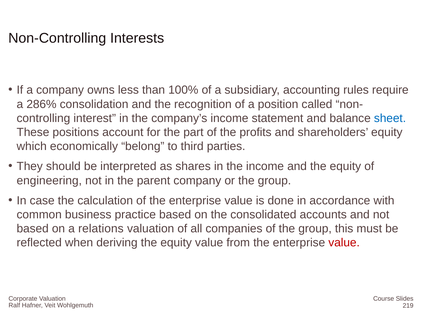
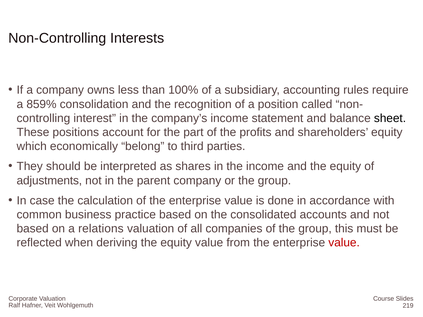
286%: 286% -> 859%
sheet colour: blue -> black
engineering: engineering -> adjustments
